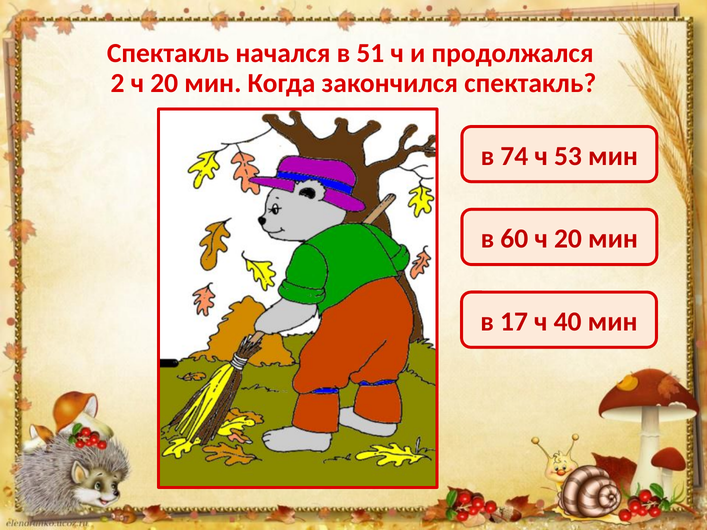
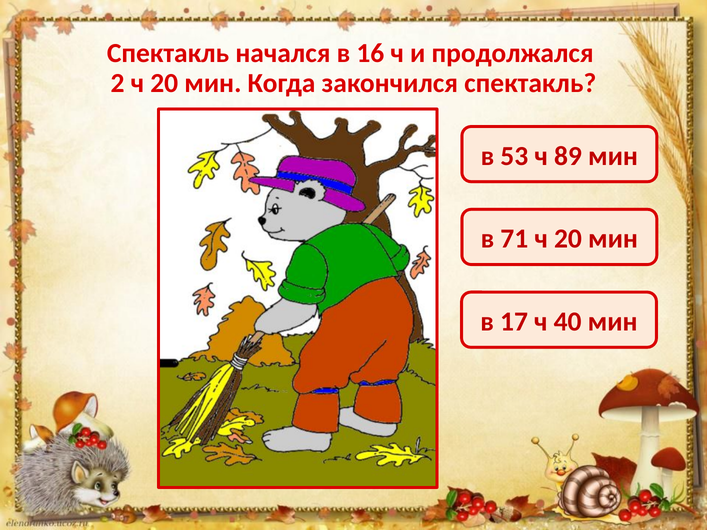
51: 51 -> 16
74: 74 -> 53
53: 53 -> 89
60: 60 -> 71
